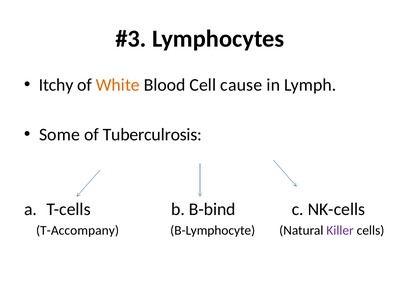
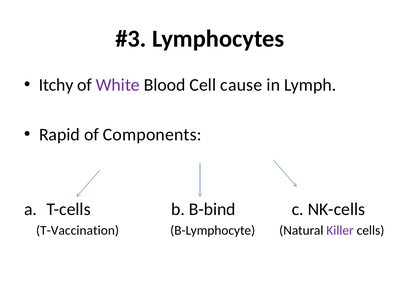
White colour: orange -> purple
Some: Some -> Rapid
Tuberculrosis: Tuberculrosis -> Components
T-Accompany: T-Accompany -> T-Vaccination
